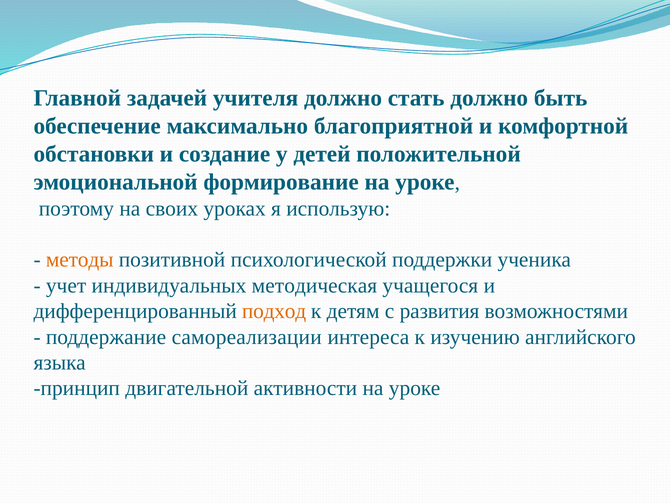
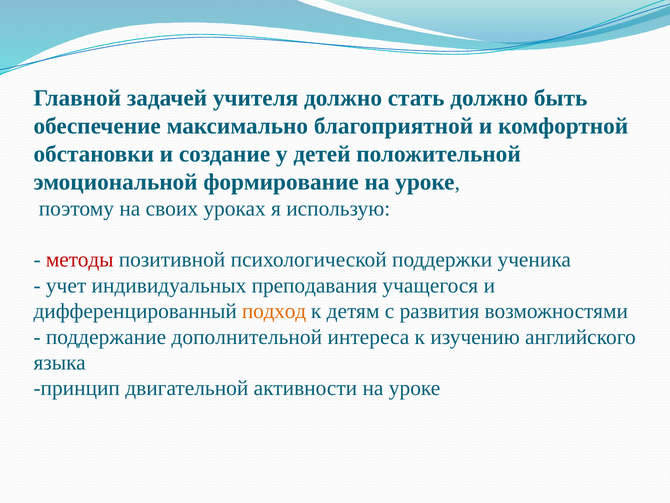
методы colour: orange -> red
методическая: методическая -> преподавания
самореализации: самореализации -> дополнительной
